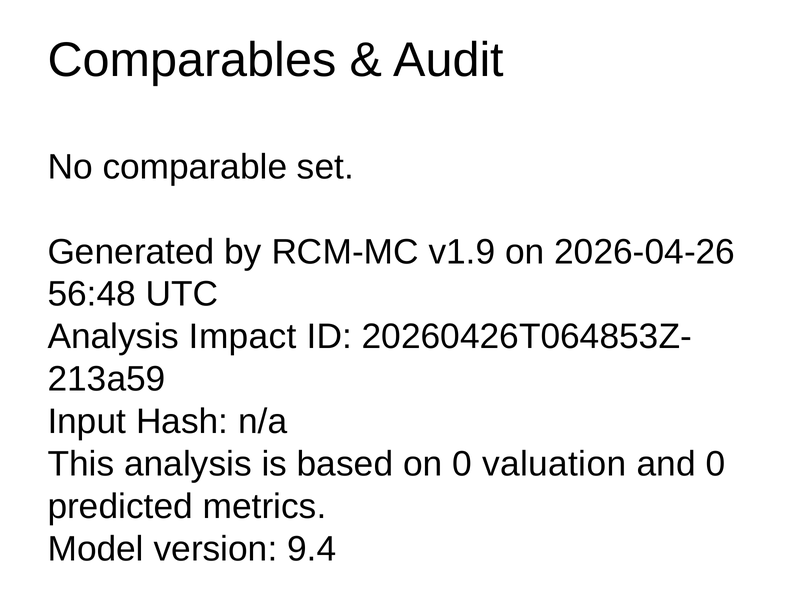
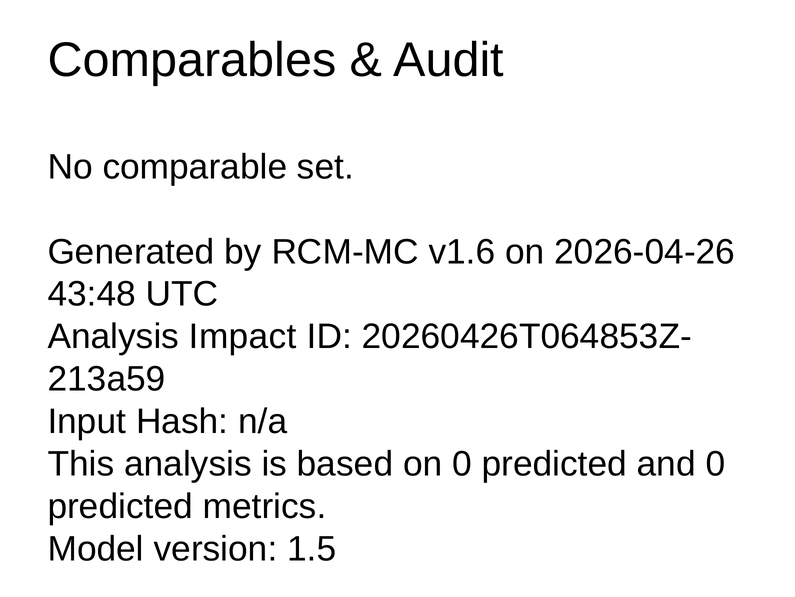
v1.9: v1.9 -> v1.6
56:48: 56:48 -> 43:48
on 0 valuation: valuation -> predicted
9.4: 9.4 -> 1.5
